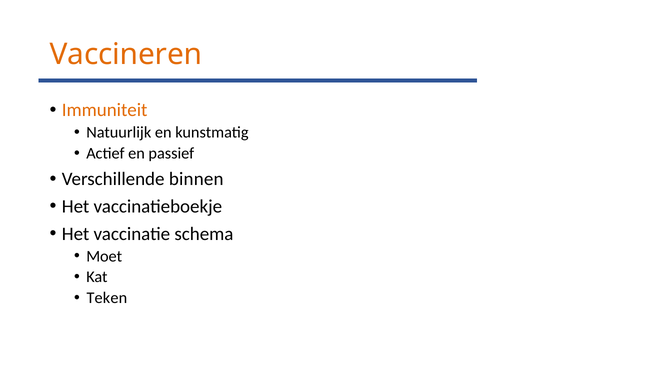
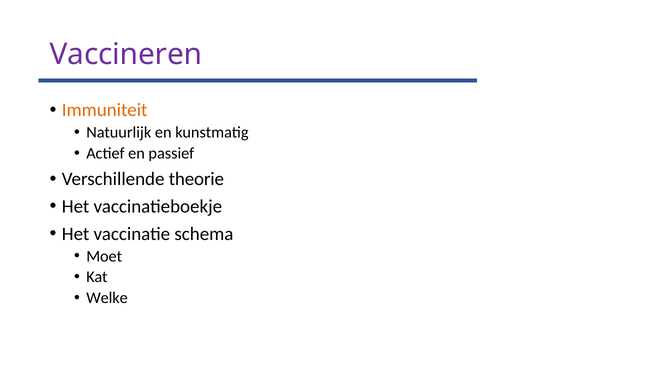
Vaccineren colour: orange -> purple
binnen: binnen -> theorie
Teken: Teken -> Welke
